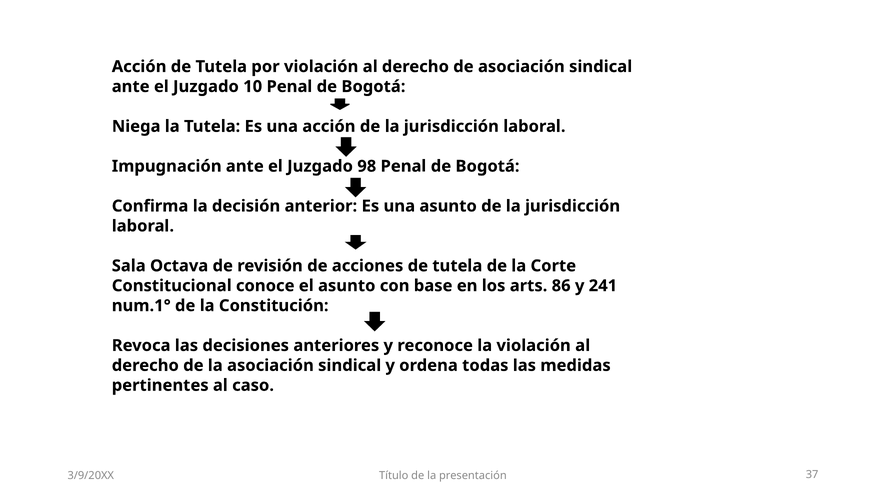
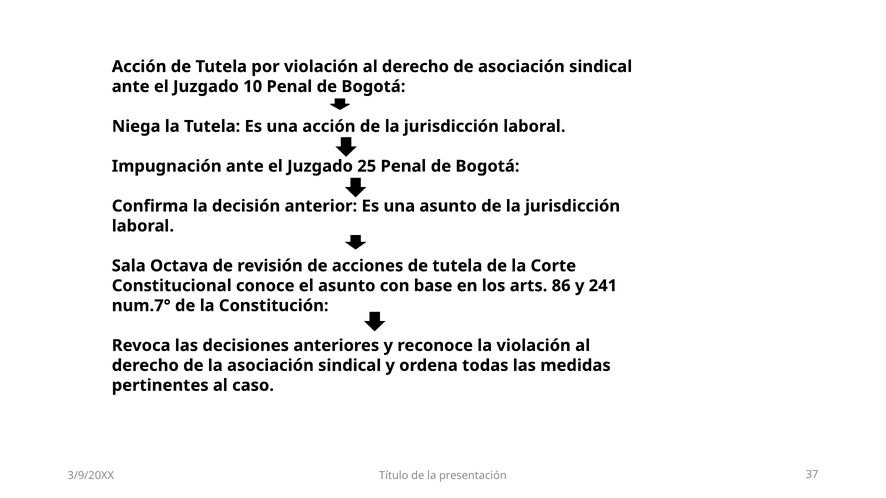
98: 98 -> 25
num.1°: num.1° -> num.7°
